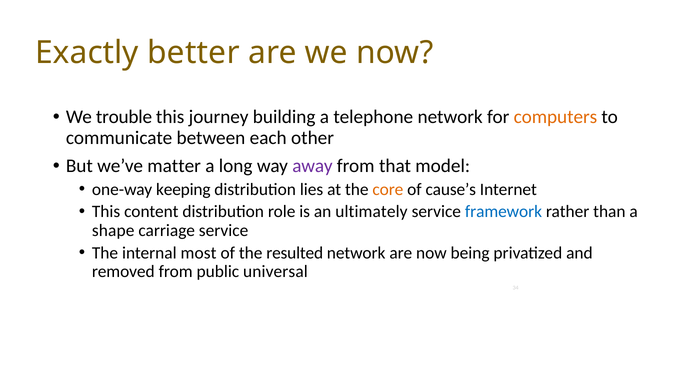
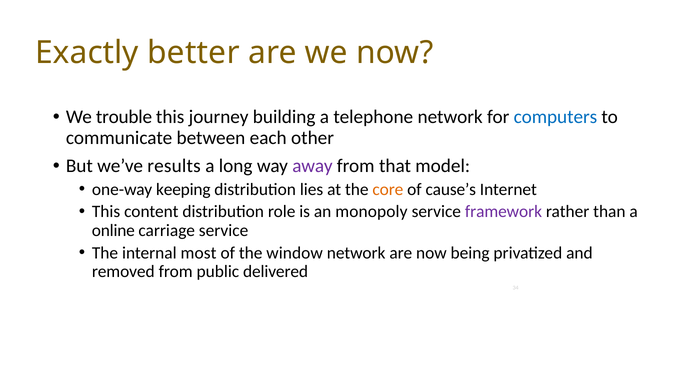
computers colour: orange -> blue
matter: matter -> results
ultimately: ultimately -> monopoly
framework colour: blue -> purple
shape: shape -> online
resulted: resulted -> window
universal: universal -> delivered
